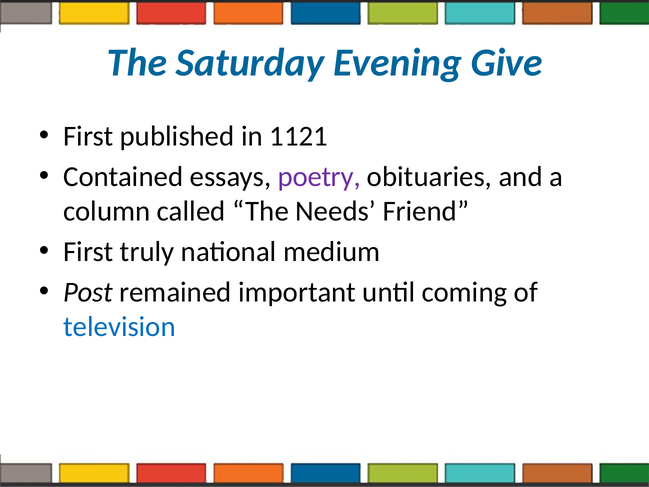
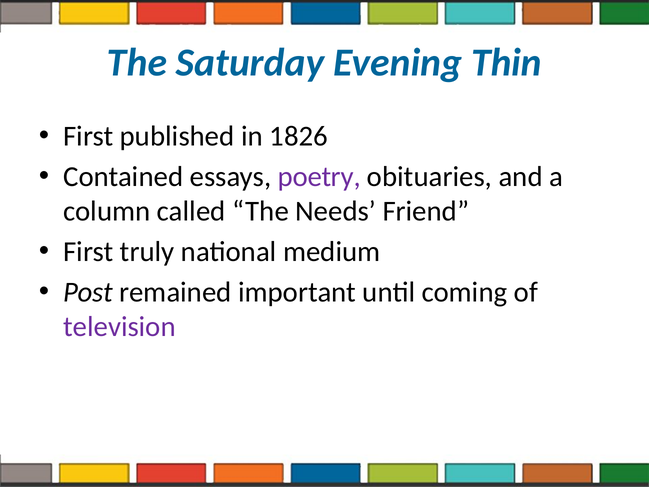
Give: Give -> Thin
1121: 1121 -> 1826
television colour: blue -> purple
